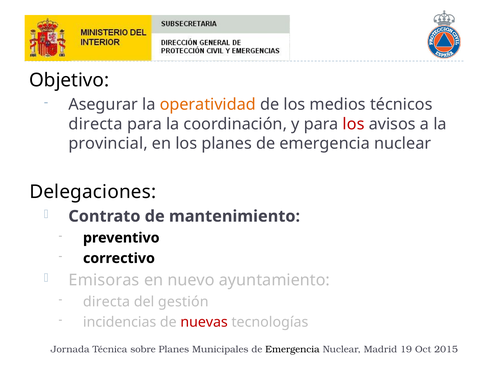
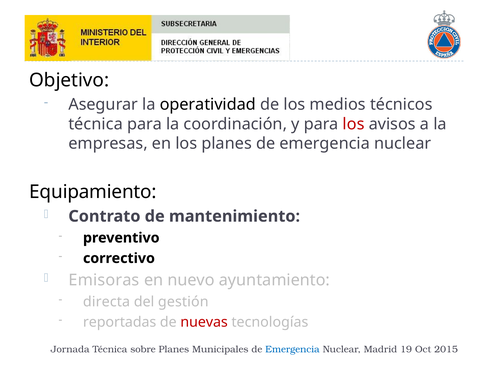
operatividad colour: orange -> black
directa at (96, 124): directa -> técnica
provincial: provincial -> empresas
Delegaciones: Delegaciones -> Equipamiento
incidencias: incidencias -> reportadas
Emergencia at (292, 349) colour: black -> blue
